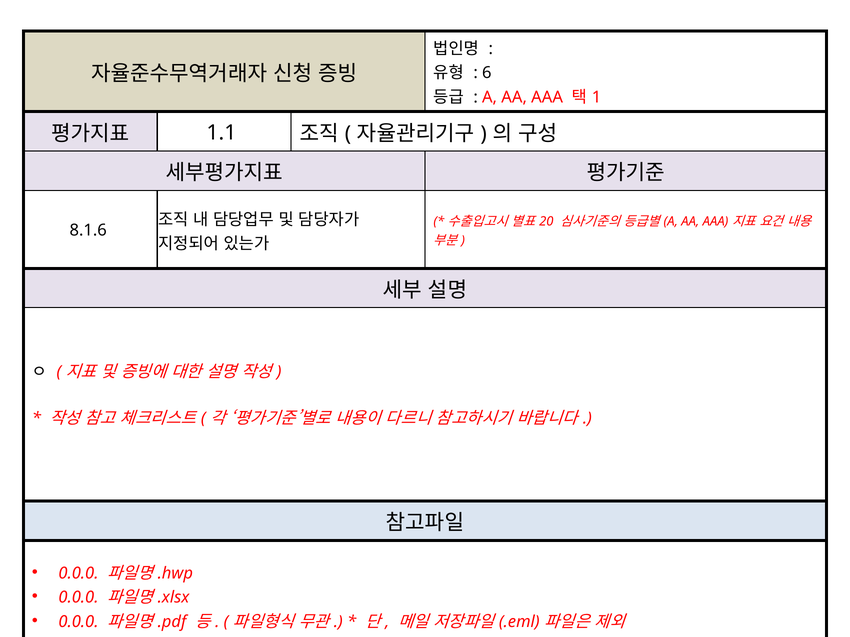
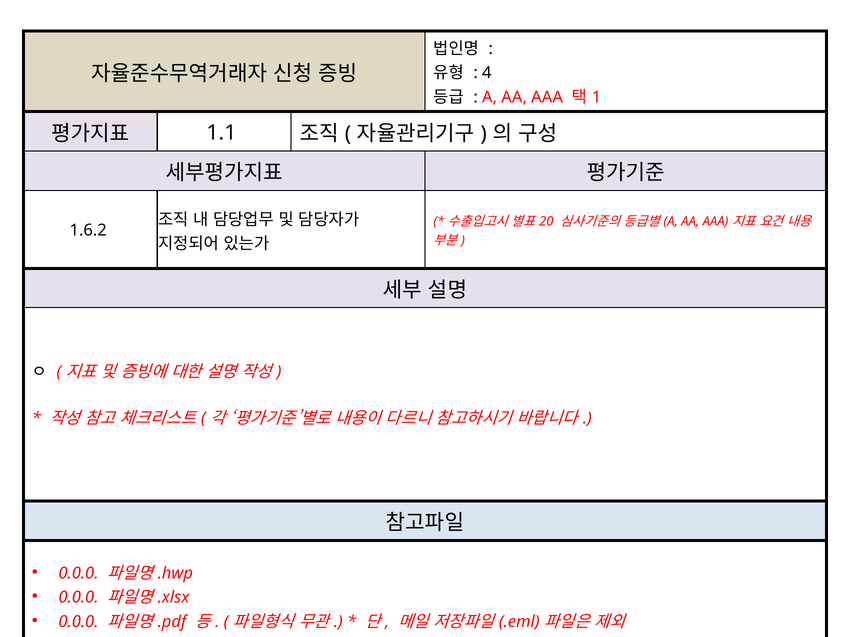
6: 6 -> 4
8.1.6: 8.1.6 -> 1.6.2
